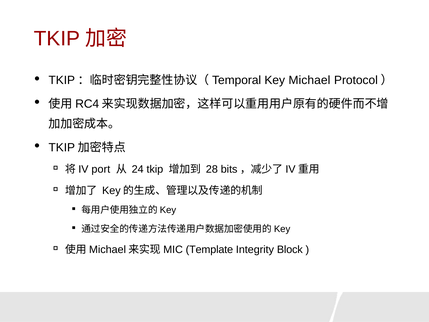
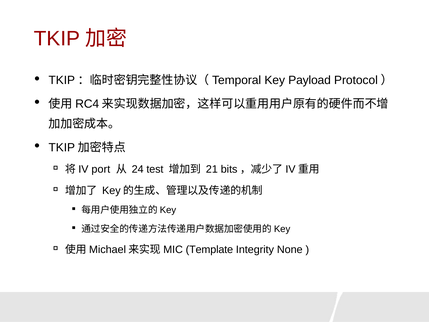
Michael: Michael -> Payload
24 tkip: tkip -> test
28: 28 -> 21
Block: Block -> None
